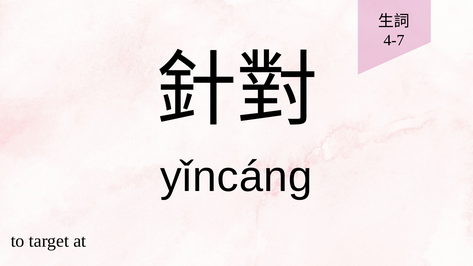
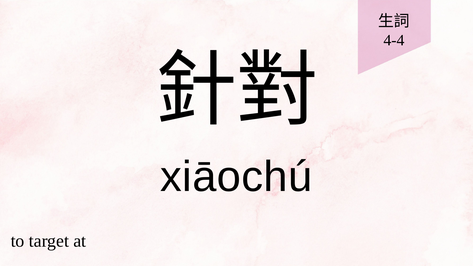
4-7: 4-7 -> 4-4
yǐncáng: yǐncáng -> xiāochú
